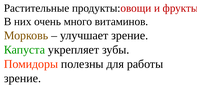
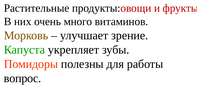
зрение at (22, 78): зрение -> вопрос
